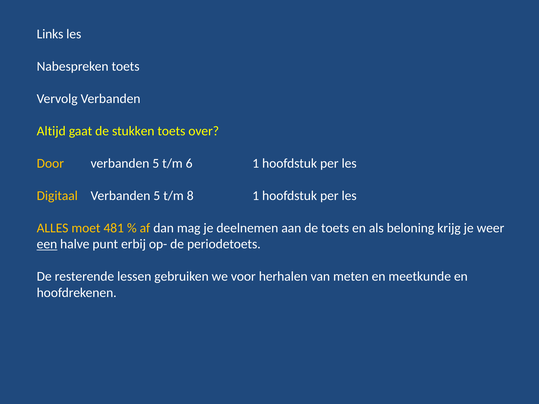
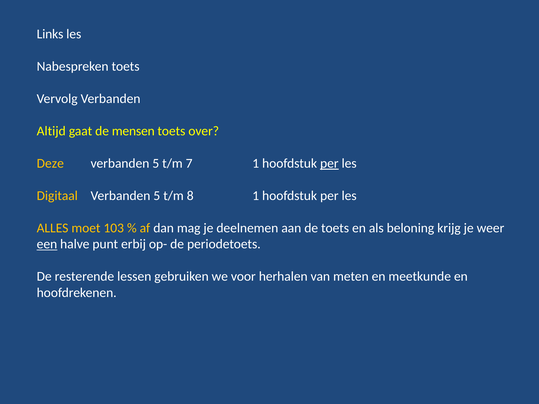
stukken: stukken -> mensen
Door: Door -> Deze
6: 6 -> 7
per at (329, 163) underline: none -> present
481: 481 -> 103
